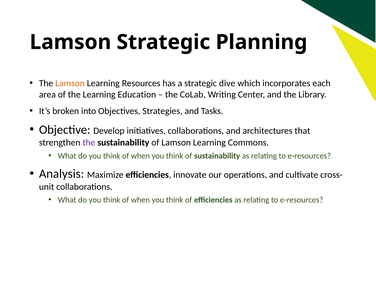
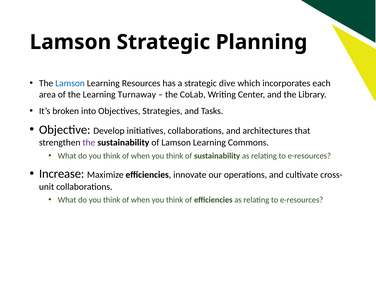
Lamson at (70, 83) colour: orange -> blue
Education: Education -> Turnaway
Analysis: Analysis -> Increase
